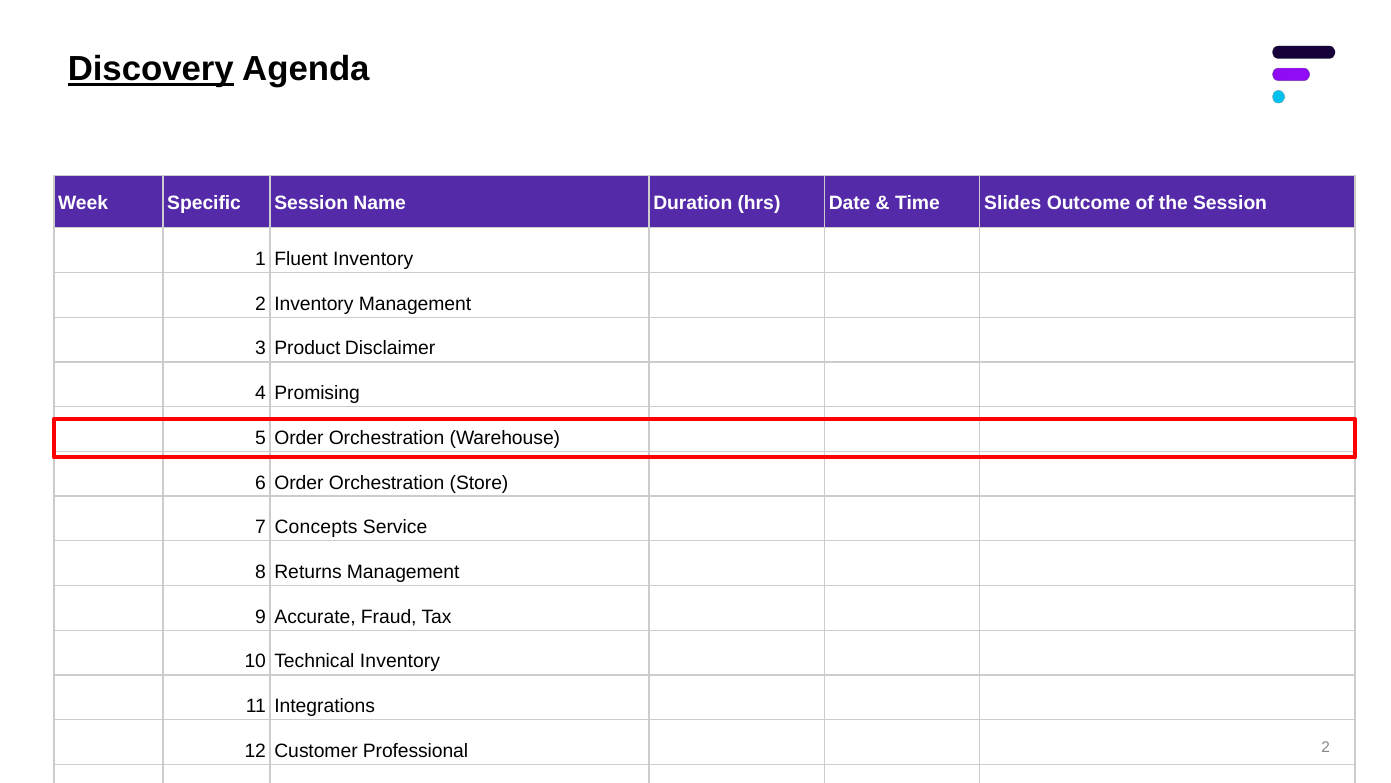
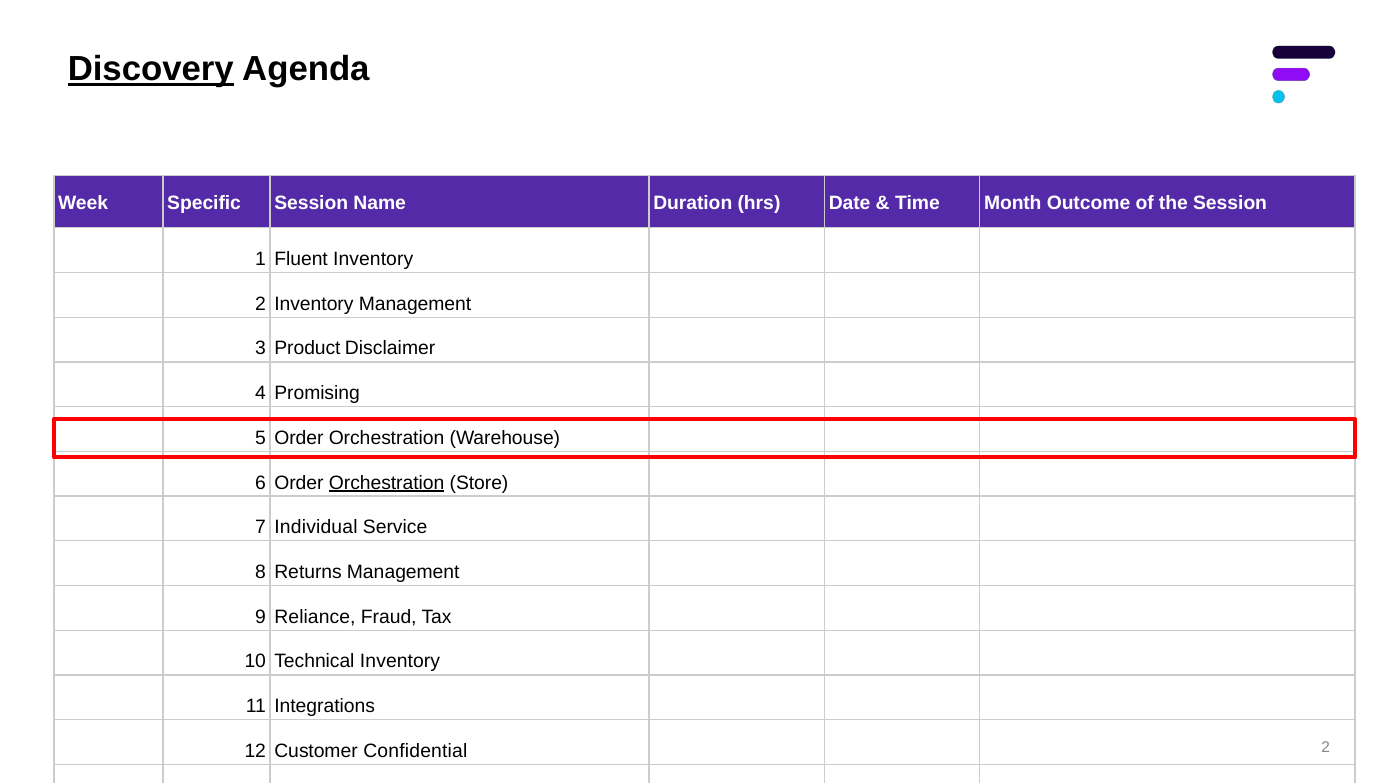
Slides: Slides -> Month
Orchestration at (387, 482) underline: none -> present
Concepts: Concepts -> Individual
Accurate: Accurate -> Reliance
Professional: Professional -> Confidential
